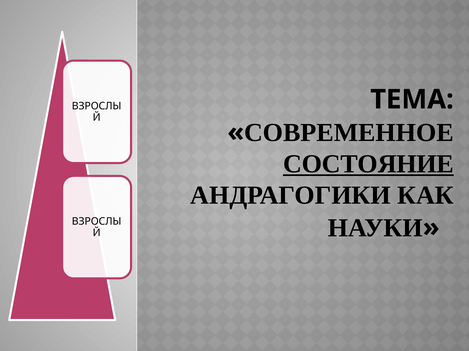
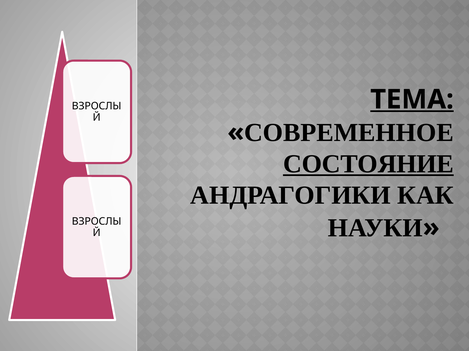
ТЕМА underline: none -> present
